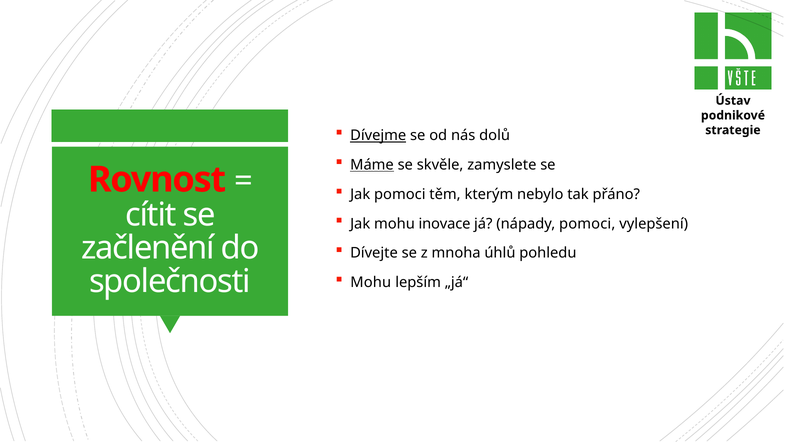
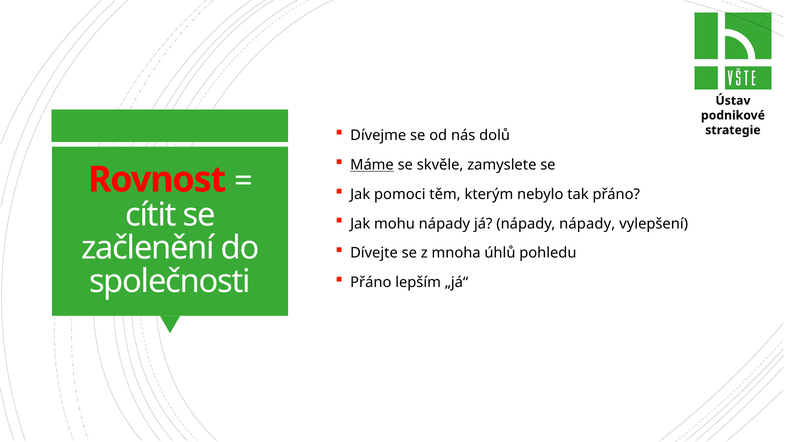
Dívejme underline: present -> none
mohu inovace: inovace -> nápady
nápady pomoci: pomoci -> nápady
Mohu at (371, 282): Mohu -> Přáno
